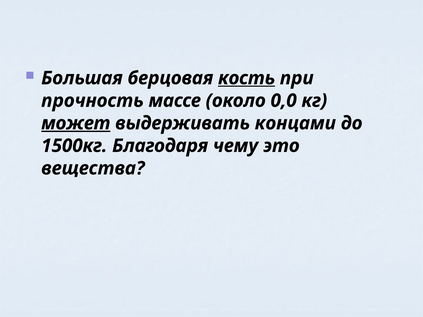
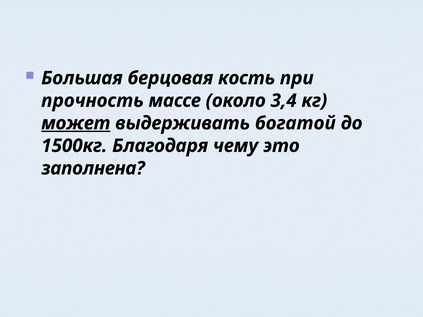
кость underline: present -> none
0,0: 0,0 -> 3,4
концами: концами -> богатой
вещества: вещества -> заполнена
